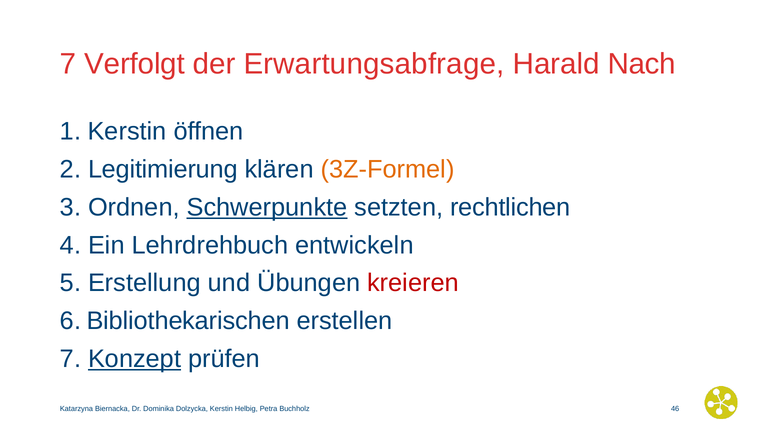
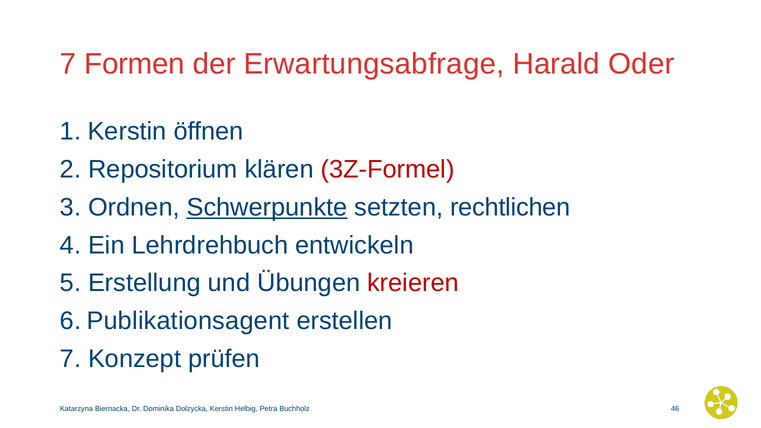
Verfolgt: Verfolgt -> Formen
Nach: Nach -> Oder
Legitimierung: Legitimierung -> Repositorium
3Z-Formel colour: orange -> red
Bibliothekarischen: Bibliothekarischen -> Publikationsagent
Konzept underline: present -> none
